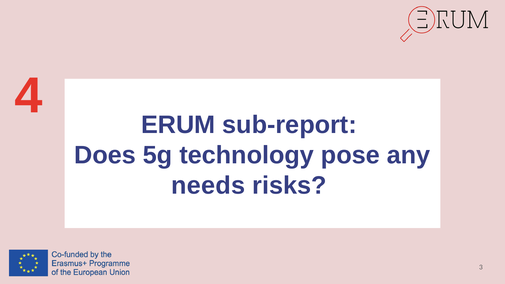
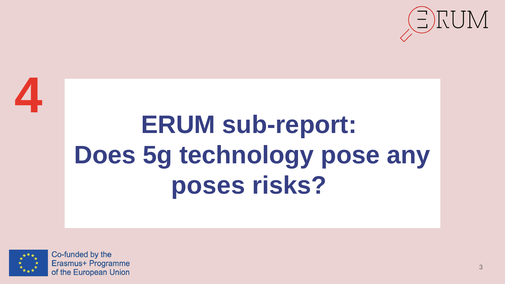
needs: needs -> poses
